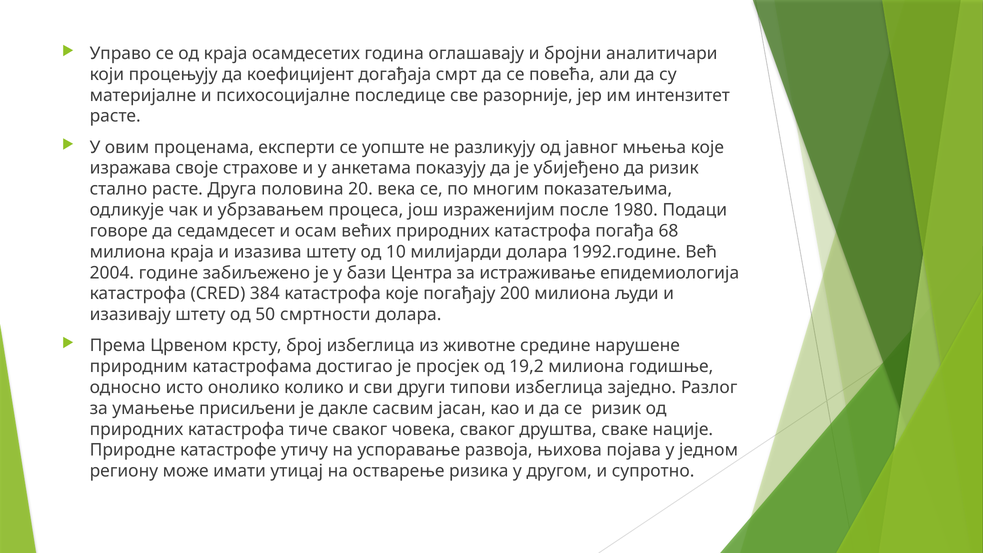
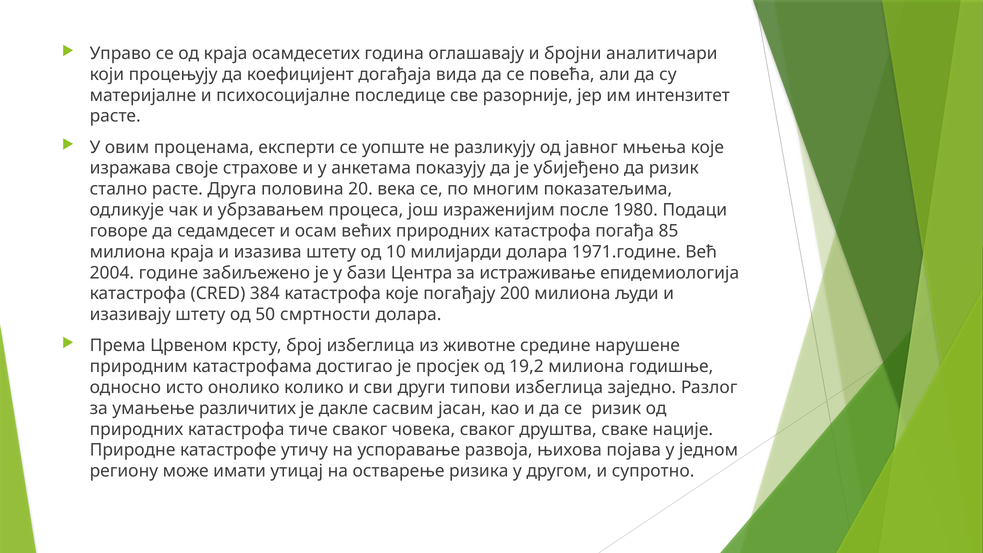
смрт: смрт -> вида
68: 68 -> 85
1992.године: 1992.године -> 1971.године
присиљени: присиљени -> различитих
